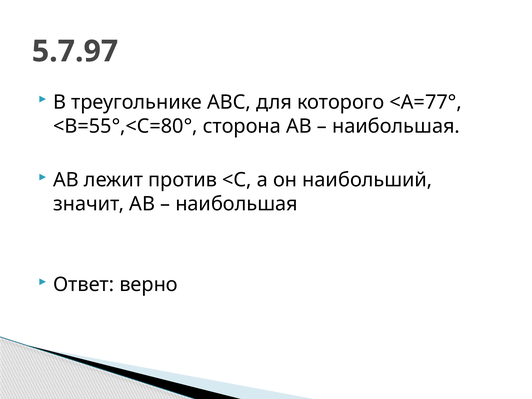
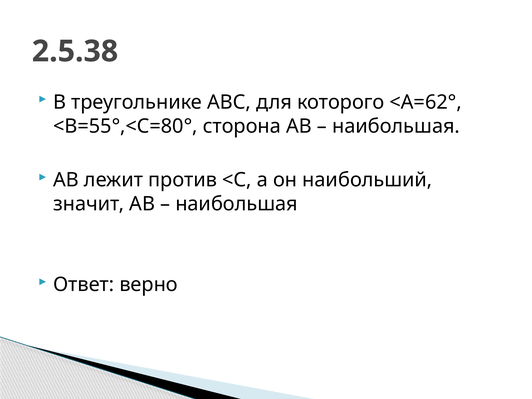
5.7.97: 5.7.97 -> 2.5.38
<A=77°: <A=77° -> <A=62°
